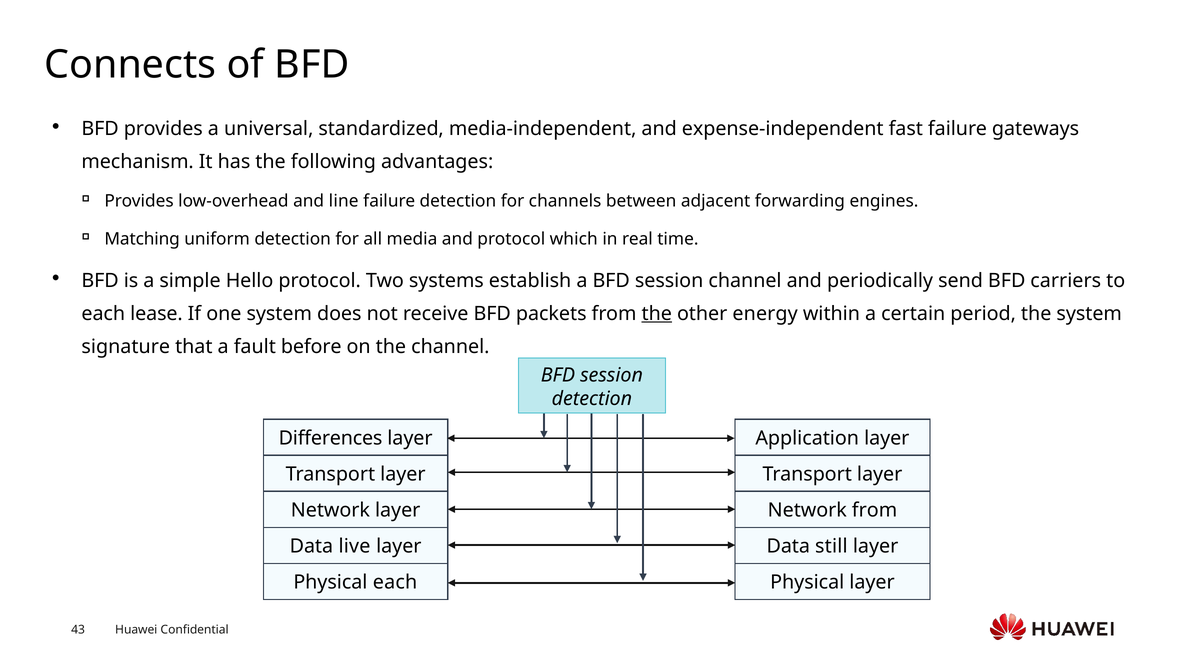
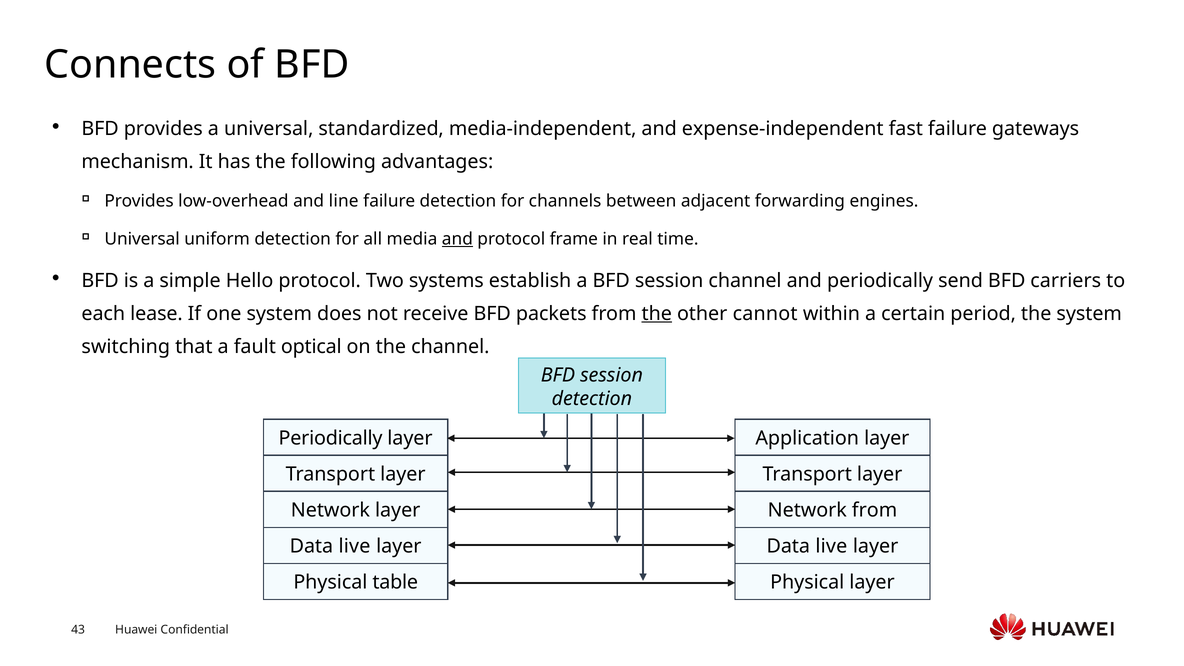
Matching at (142, 239): Matching -> Universal
and at (457, 239) underline: none -> present
which: which -> frame
energy: energy -> cannot
signature: signature -> switching
before: before -> optical
Differences at (331, 438): Differences -> Periodically
still at (831, 546): still -> live
Physical each: each -> table
